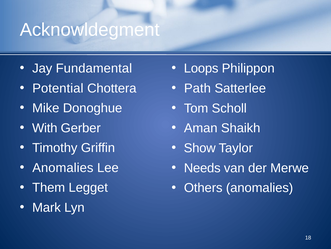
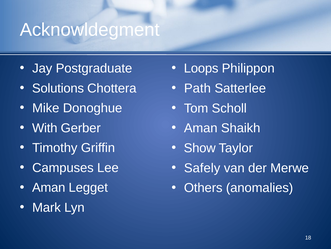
Fundamental: Fundamental -> Postgraduate
Potential: Potential -> Solutions
Anomalies at (63, 167): Anomalies -> Campuses
Needs: Needs -> Safely
Them at (49, 187): Them -> Aman
